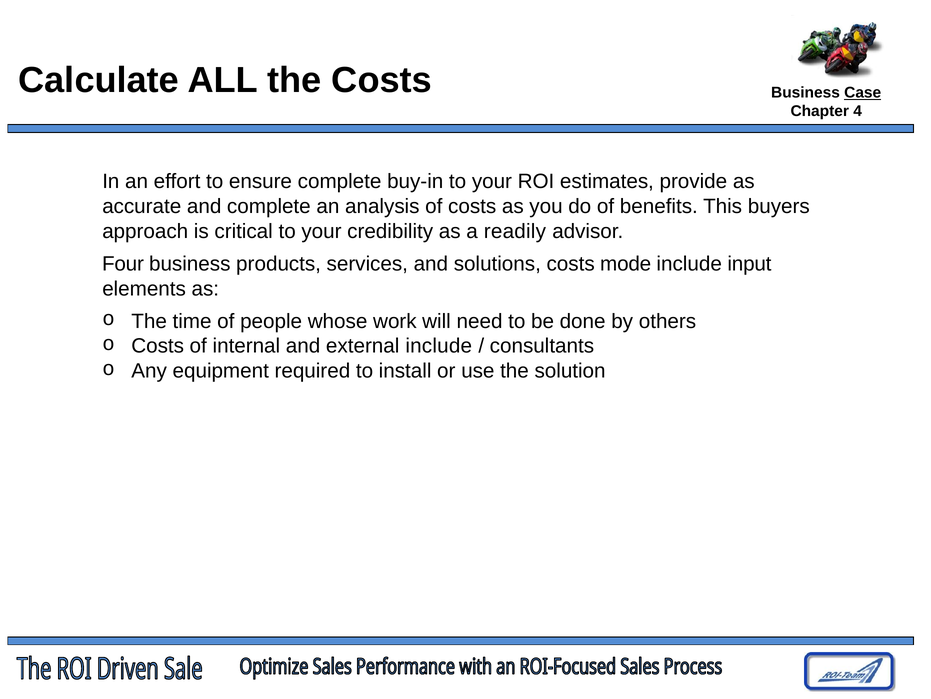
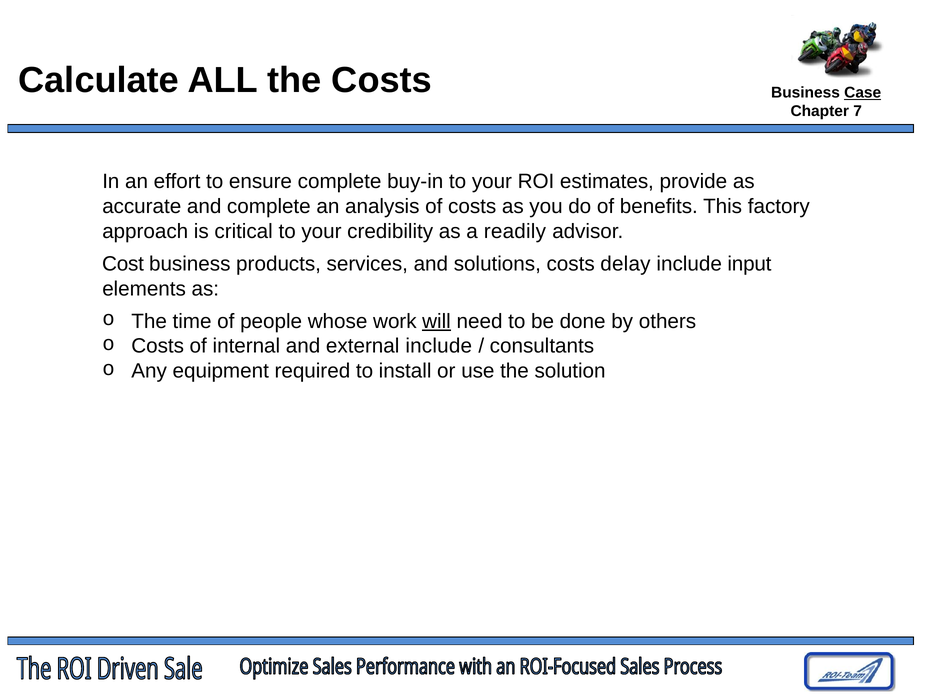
4: 4 -> 7
buyers: buyers -> factory
Four: Four -> Cost
mode: mode -> delay
will underline: none -> present
